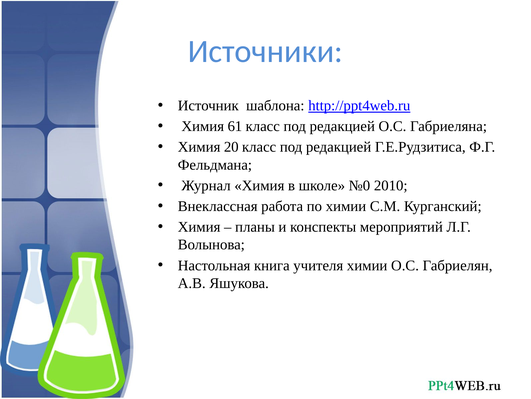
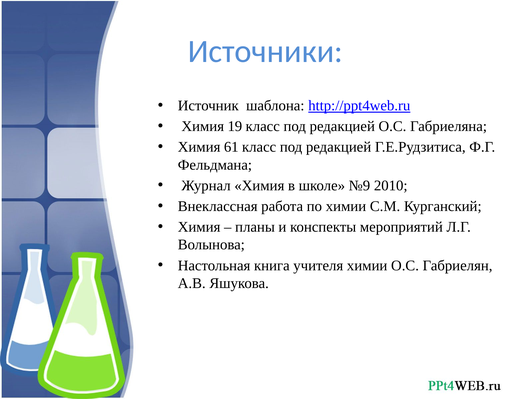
61: 61 -> 19
20: 20 -> 61
№0: №0 -> №9
